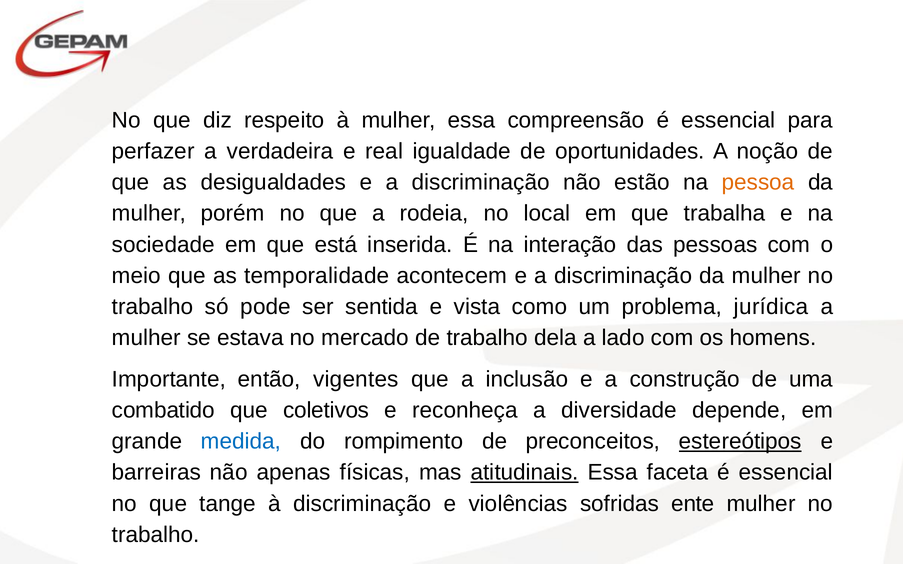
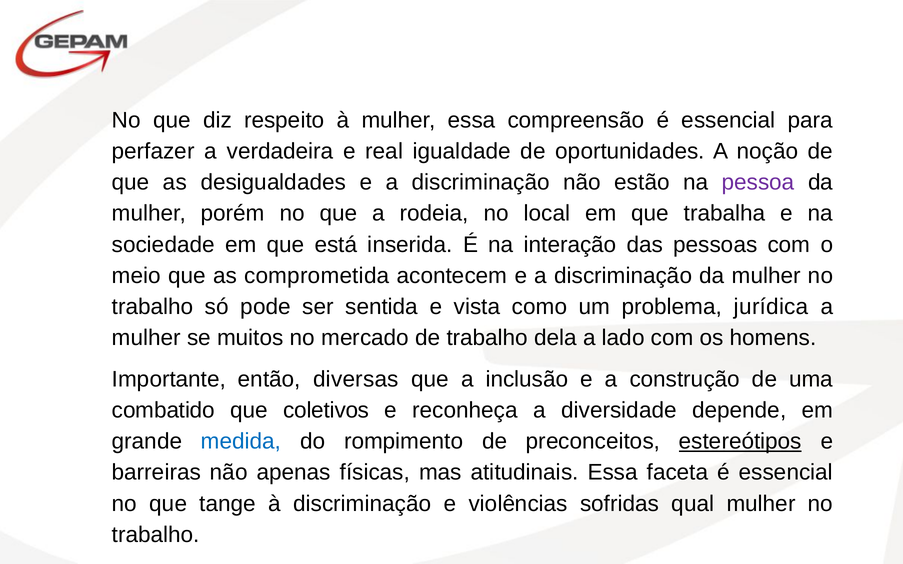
pessoa colour: orange -> purple
temporalidade: temporalidade -> comprometida
estava: estava -> muitos
vigentes: vigentes -> diversas
atitudinais underline: present -> none
ente: ente -> qual
